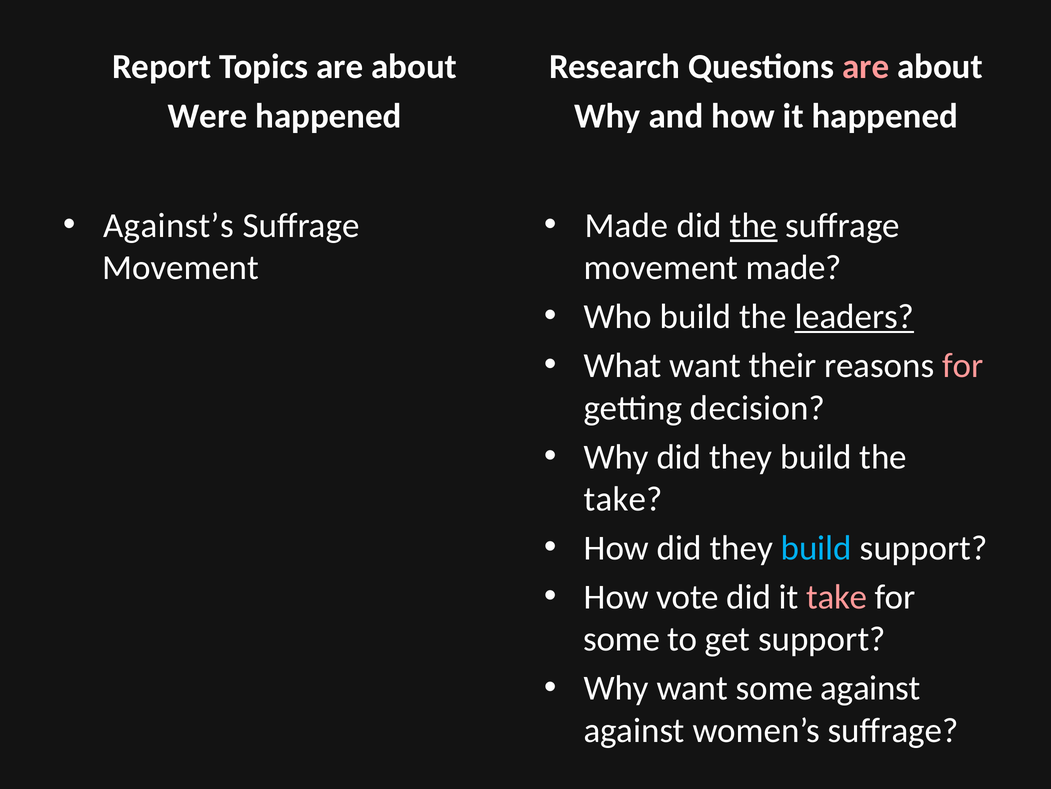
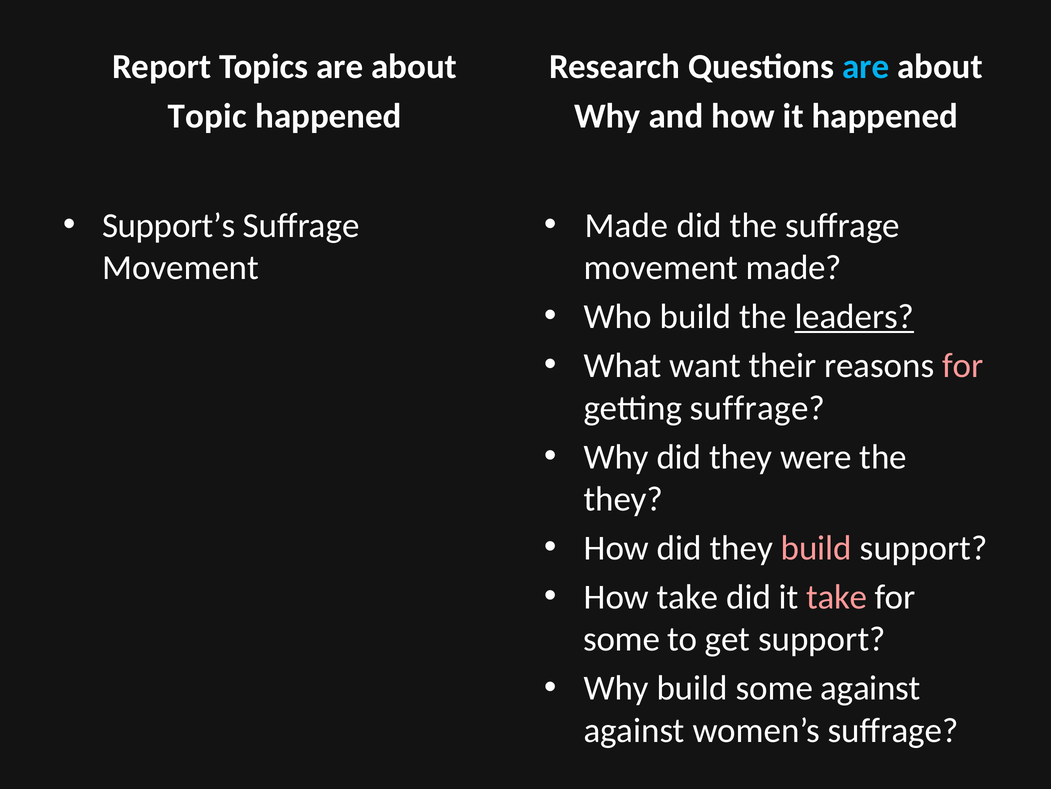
are at (866, 67) colour: pink -> light blue
Were: Were -> Topic
Against’s: Against’s -> Support’s
the at (754, 225) underline: present -> none
getting decision: decision -> suffrage
Why did they build: build -> were
take at (623, 499): take -> they
build at (816, 548) colour: light blue -> pink
How vote: vote -> take
Why want: want -> build
